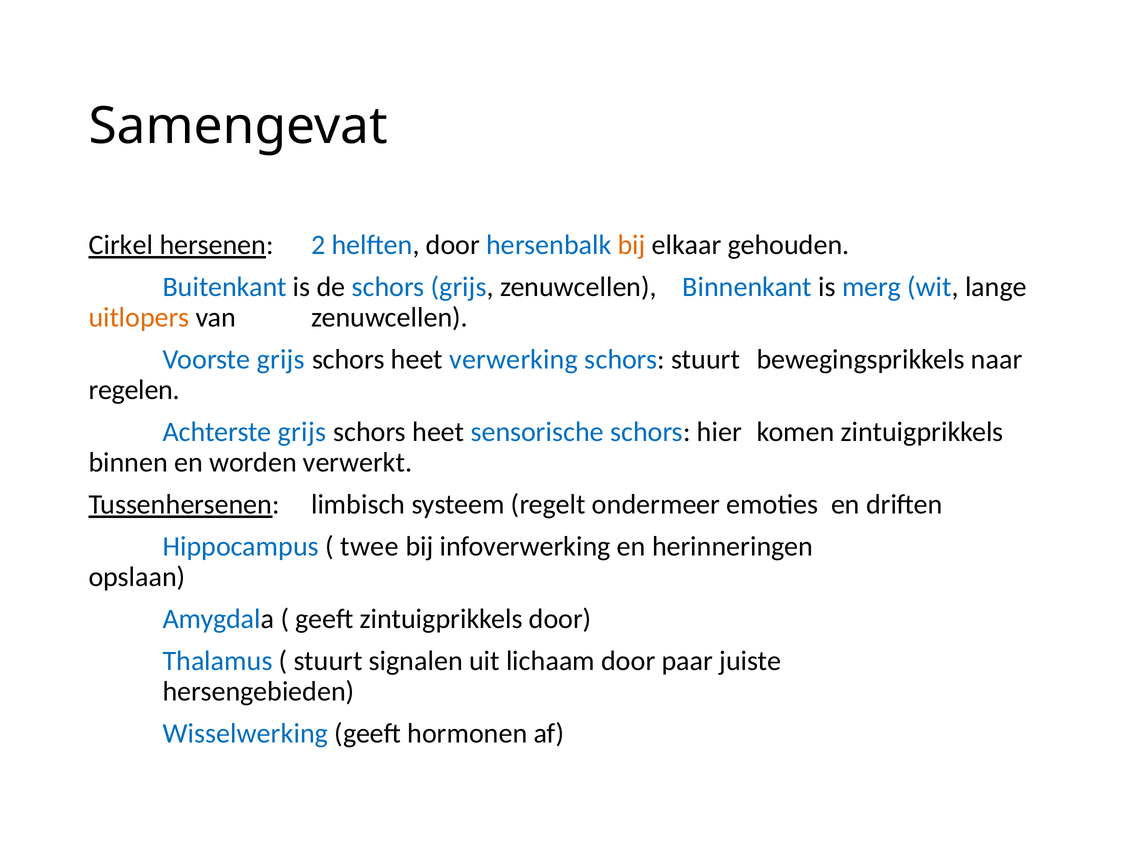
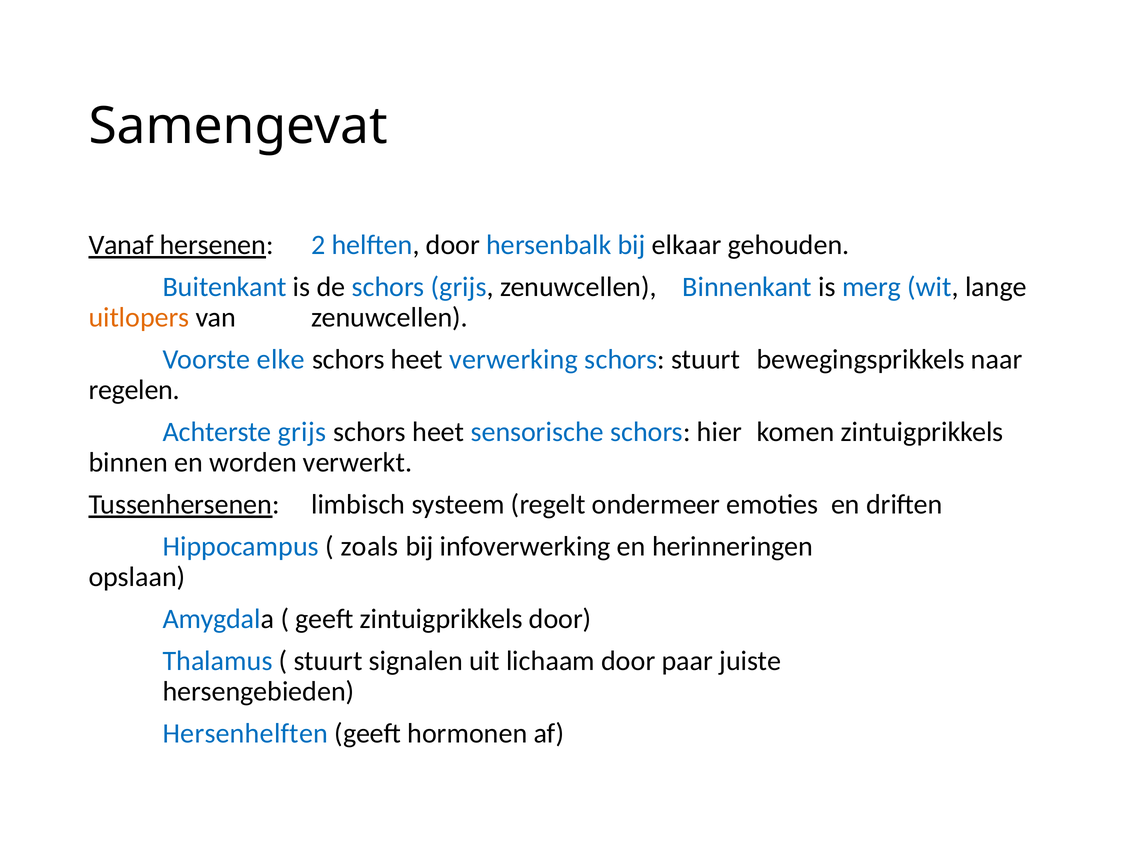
Cirkel: Cirkel -> Vanaf
bij at (632, 245) colour: orange -> blue
Voorste grijs: grijs -> elke
twee: twee -> zoals
Wisselwerking: Wisselwerking -> Hersenhelften
